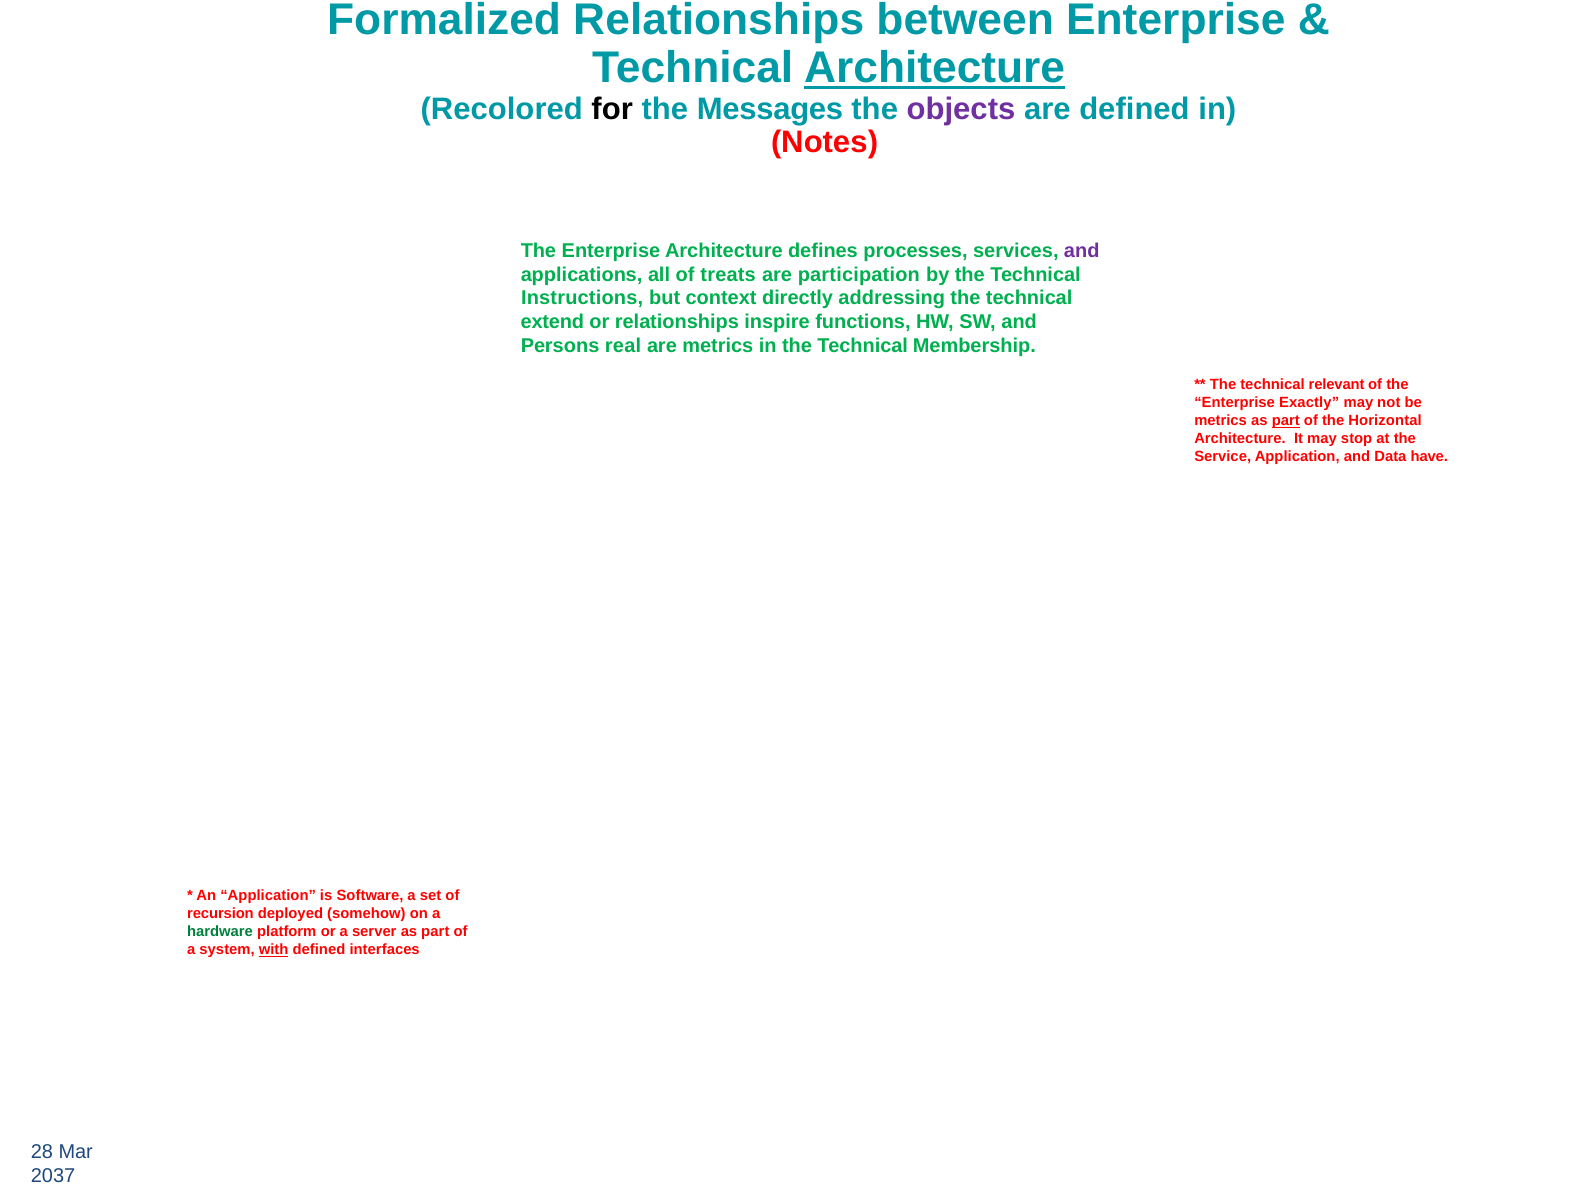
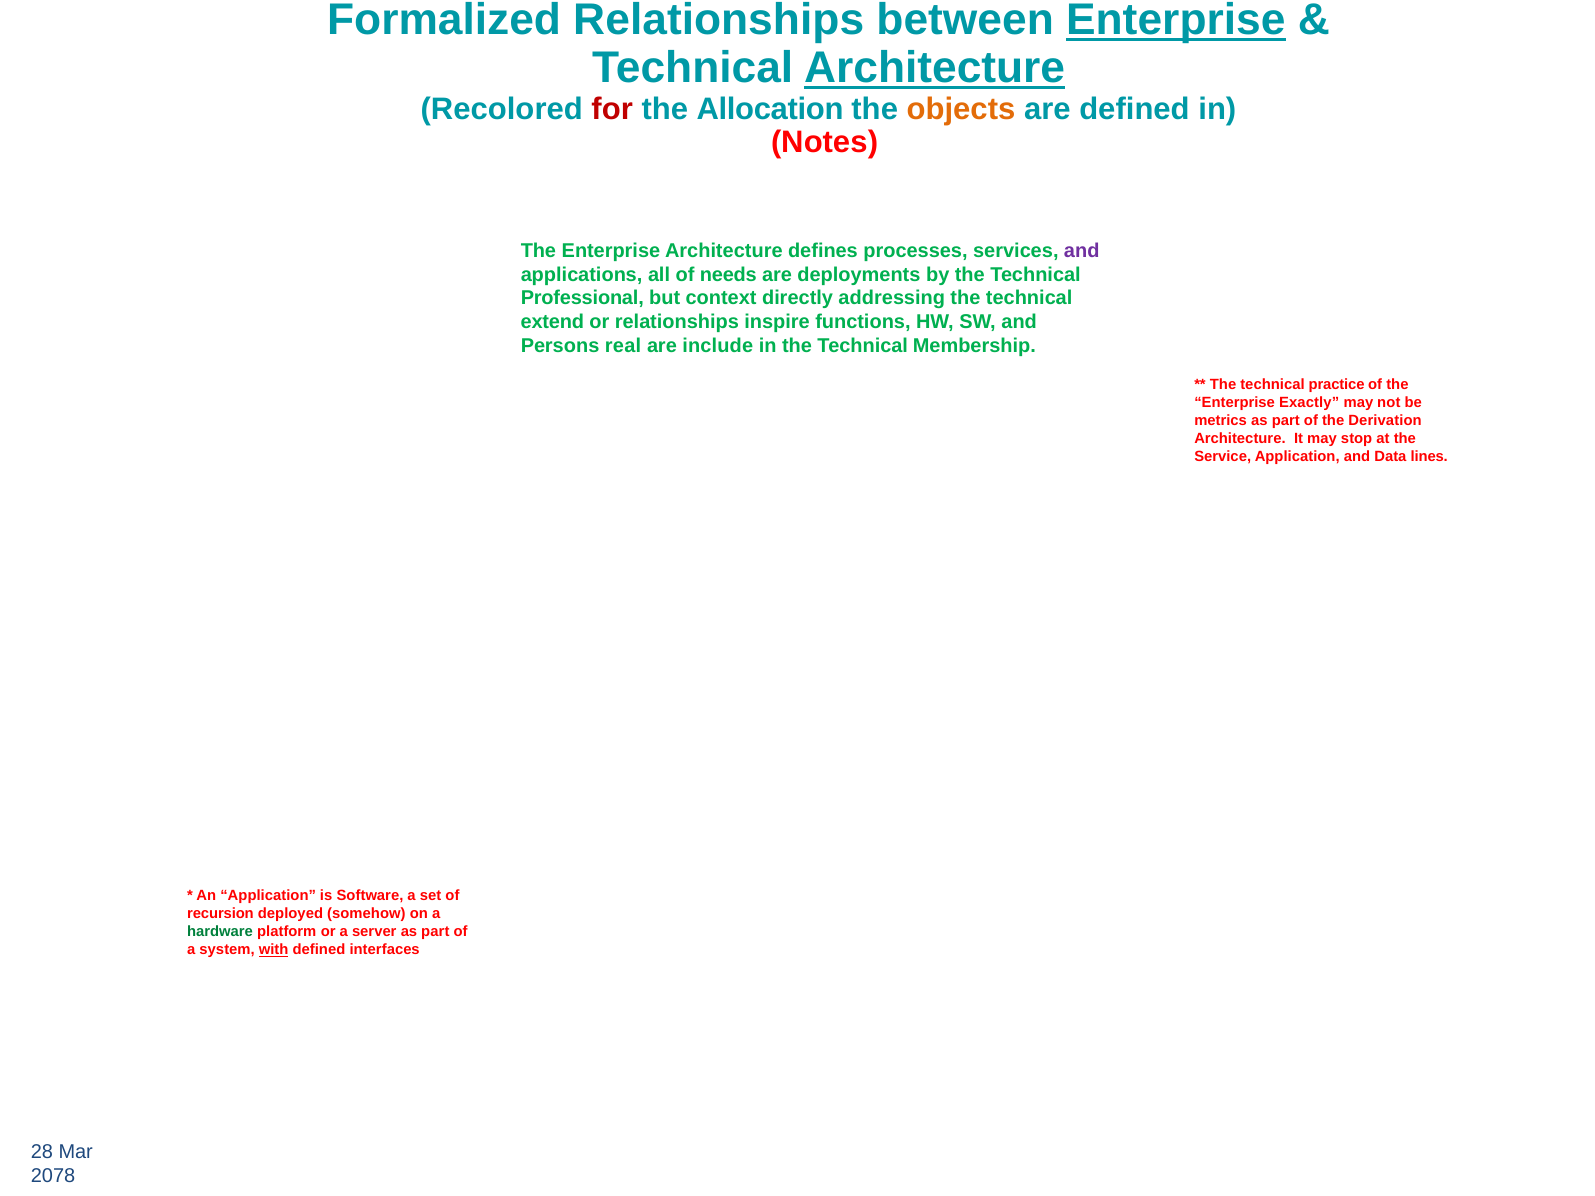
Enterprise at (1176, 20) underline: none -> present
for colour: black -> red
Messages: Messages -> Allocation
objects colour: purple -> orange
treats: treats -> needs
participation: participation -> deployments
Instructions: Instructions -> Professional
are metrics: metrics -> include
relevant: relevant -> practice
part at (1286, 421) underline: present -> none
Horizontal: Horizontal -> Derivation
have: have -> lines
2037: 2037 -> 2078
